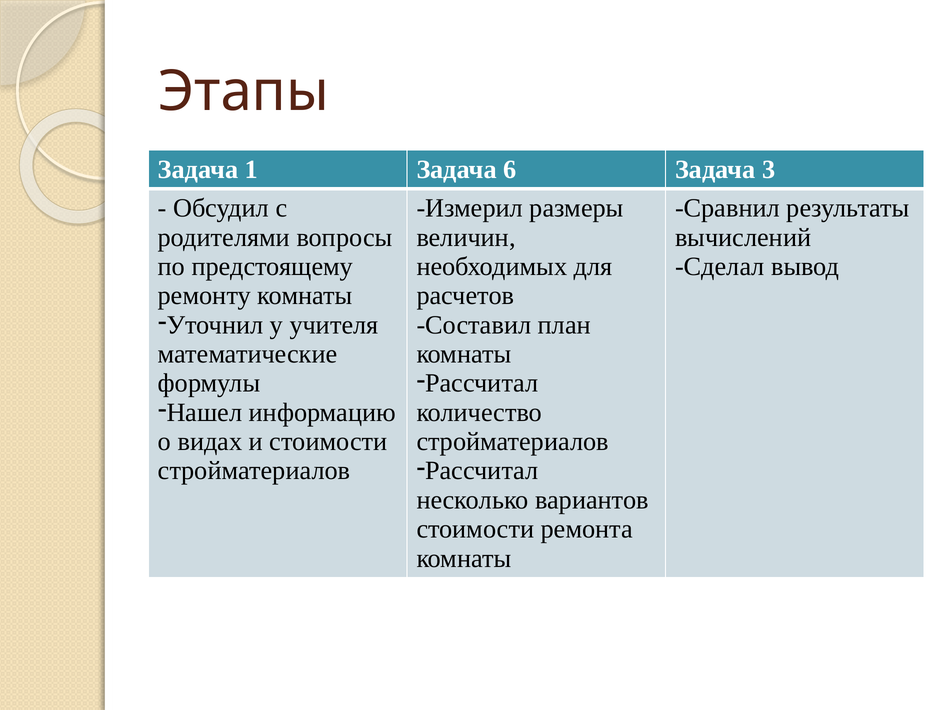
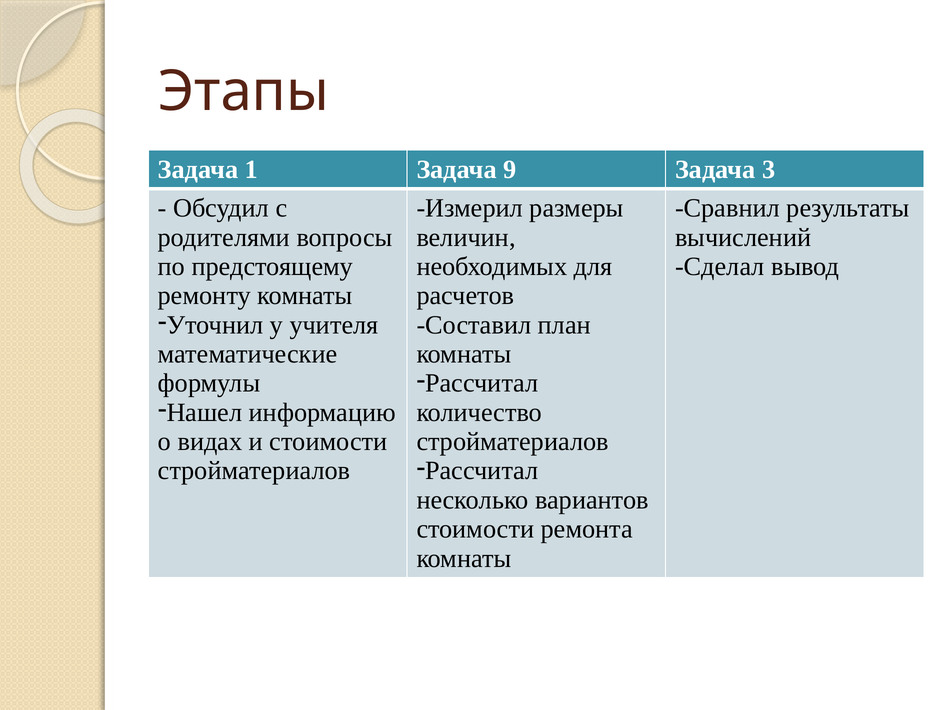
6: 6 -> 9
